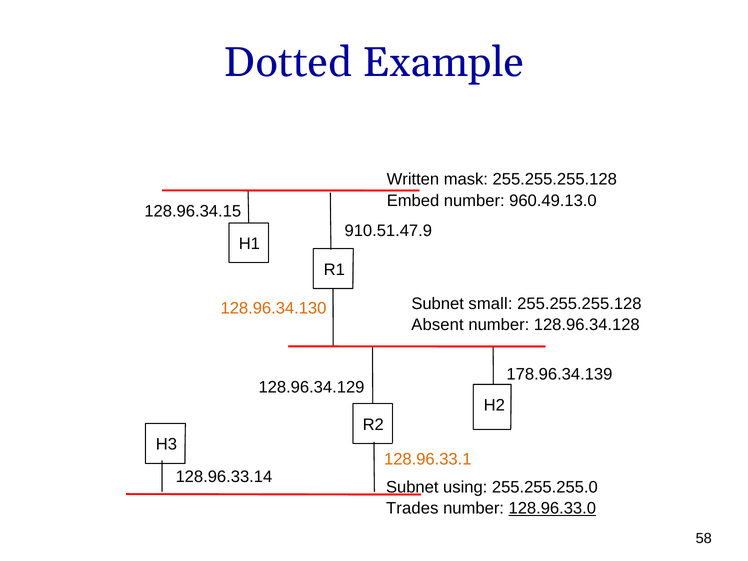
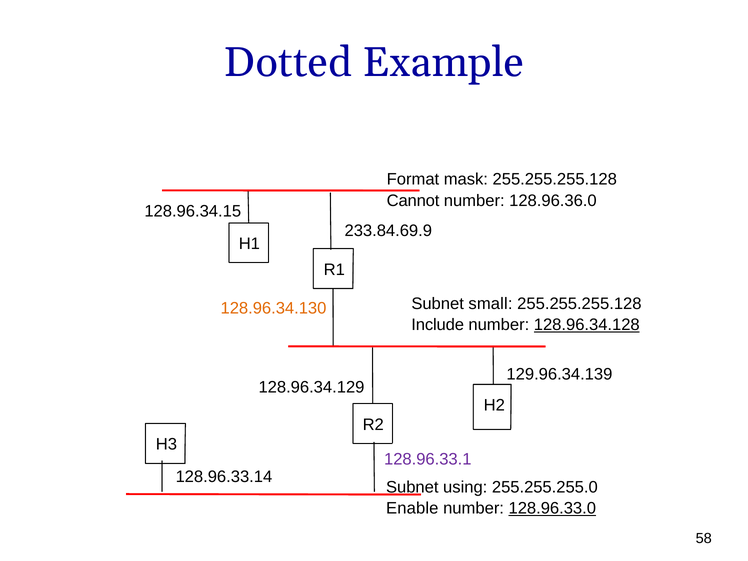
Written: Written -> Format
Embed: Embed -> Cannot
960.49.13.0: 960.49.13.0 -> 128.96.36.0
910.51.47.9: 910.51.47.9 -> 233.84.69.9
Absent: Absent -> Include
128.96.34.128 underline: none -> present
178.96.34.139: 178.96.34.139 -> 129.96.34.139
128.96.33.1 colour: orange -> purple
Trades: Trades -> Enable
